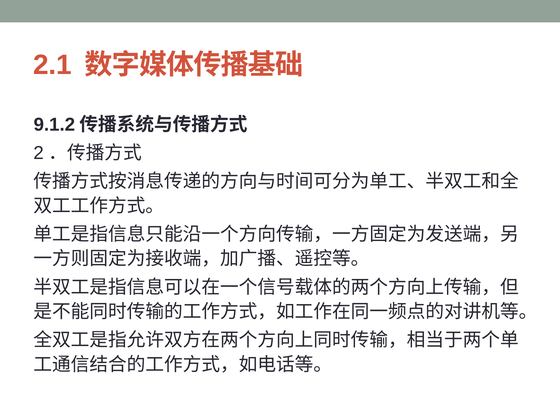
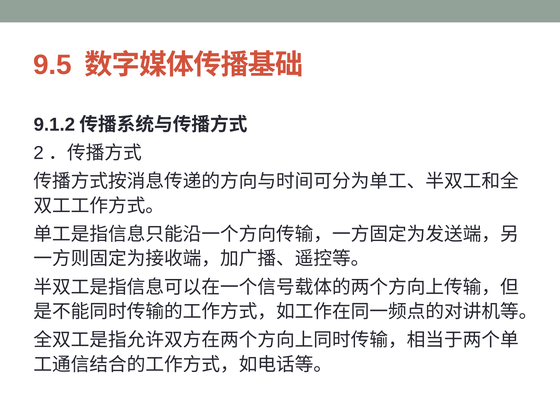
2.1: 2.1 -> 9.5
